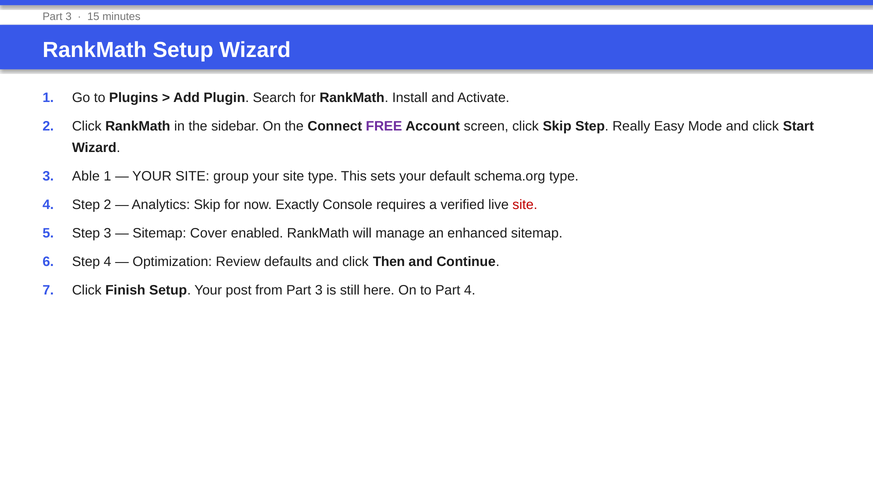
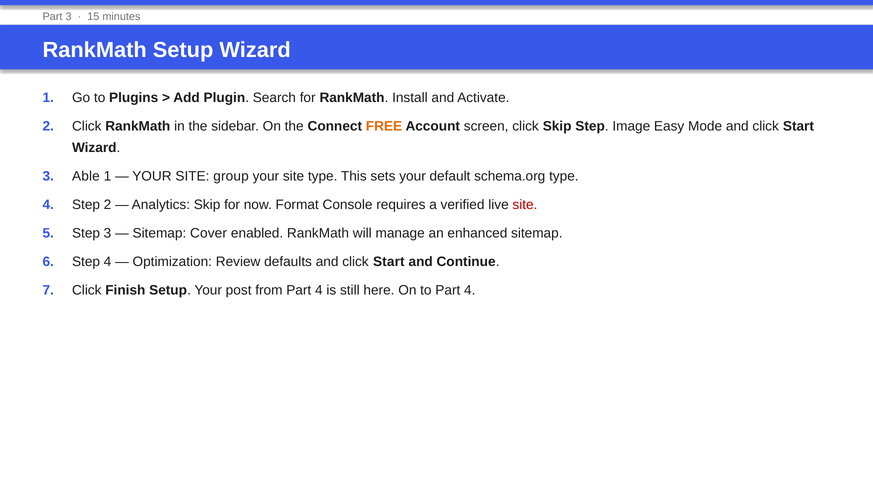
FREE colour: purple -> orange
Really: Really -> Image
Exactly: Exactly -> Format
defaults and click Then: Then -> Start
from Part 3: 3 -> 4
